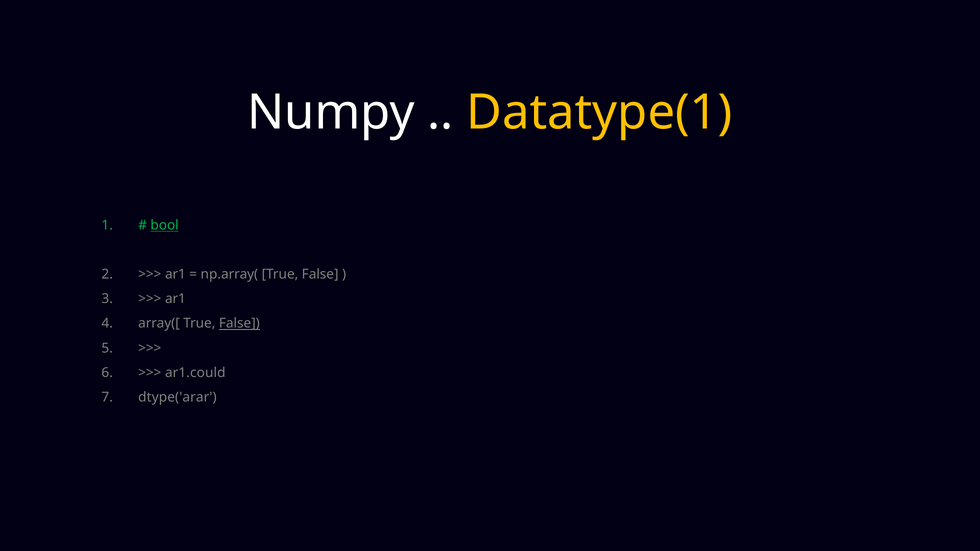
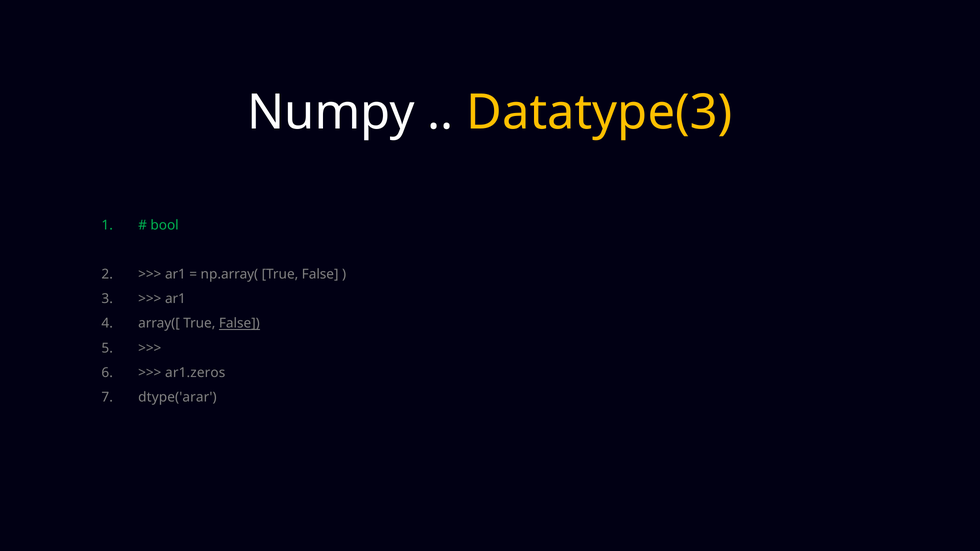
Datatype(1: Datatype(1 -> Datatype(3
bool underline: present -> none
ar1.could: ar1.could -> ar1.zeros
